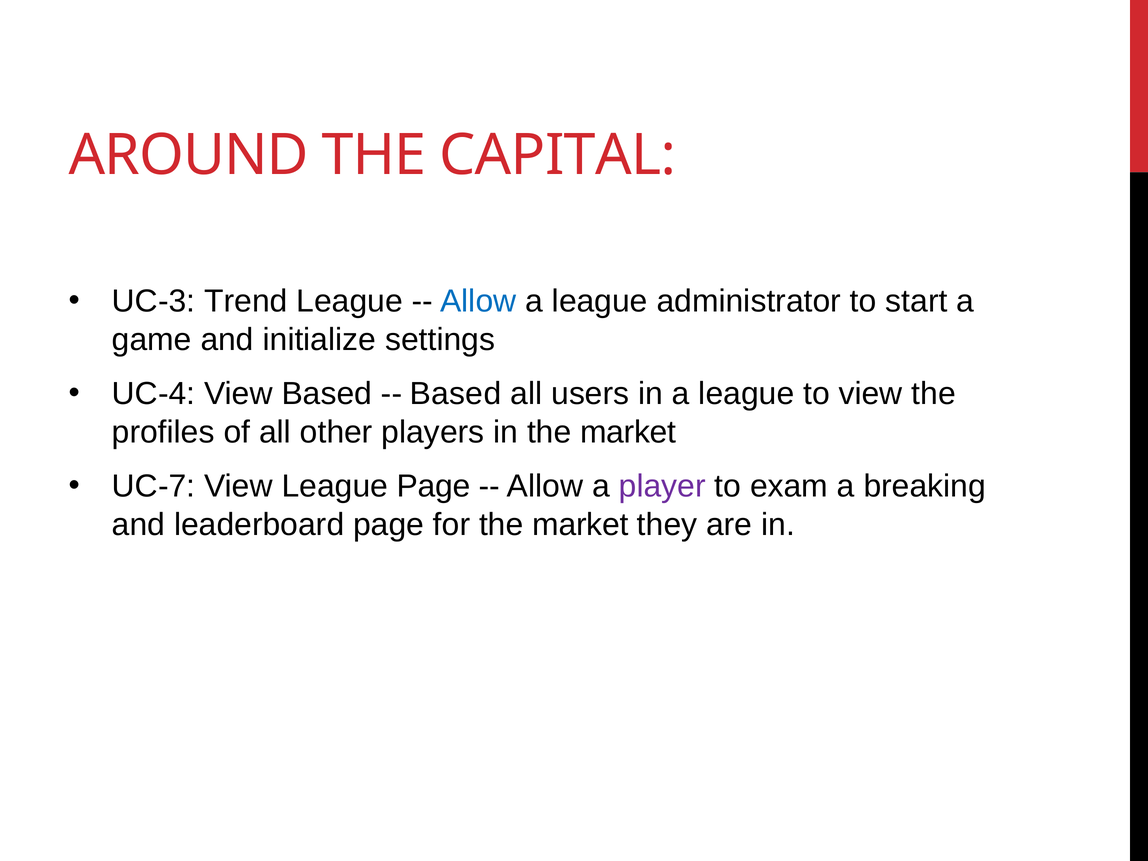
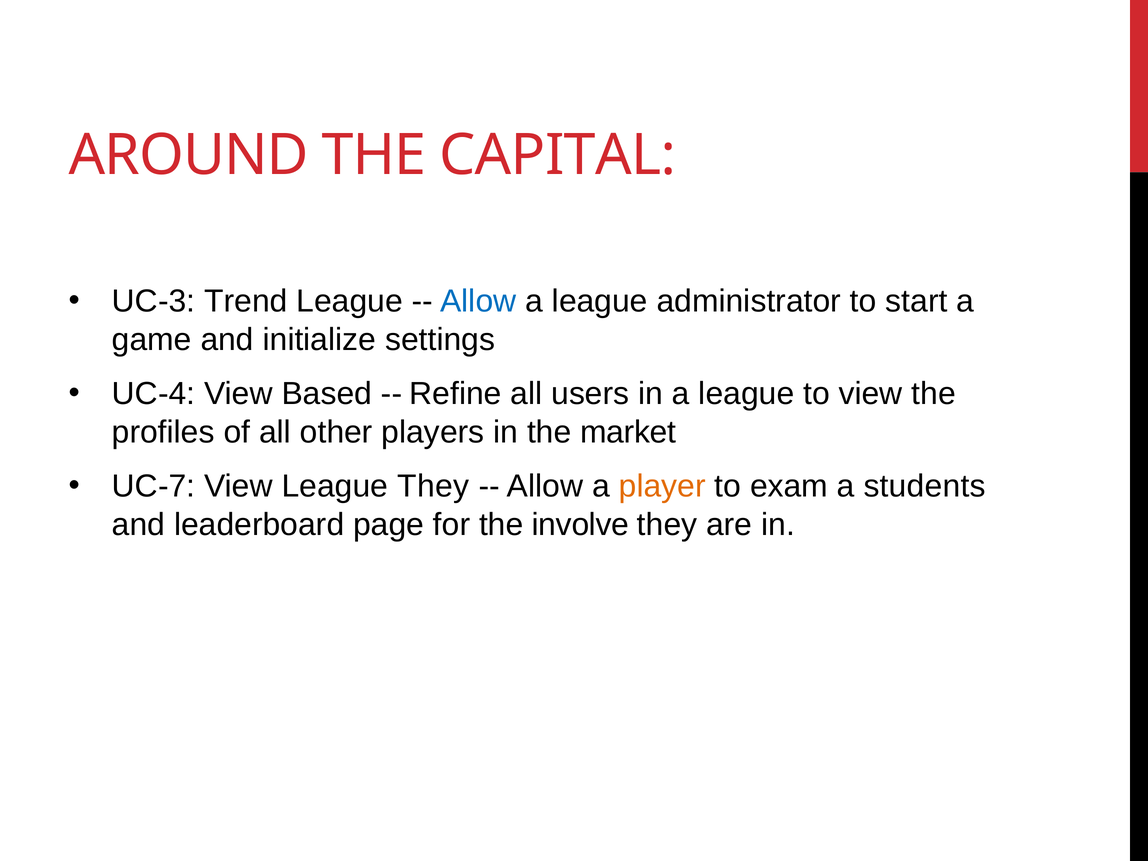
Based at (455, 394): Based -> Refine
League Page: Page -> They
player colour: purple -> orange
breaking: breaking -> students
for the market: market -> involve
